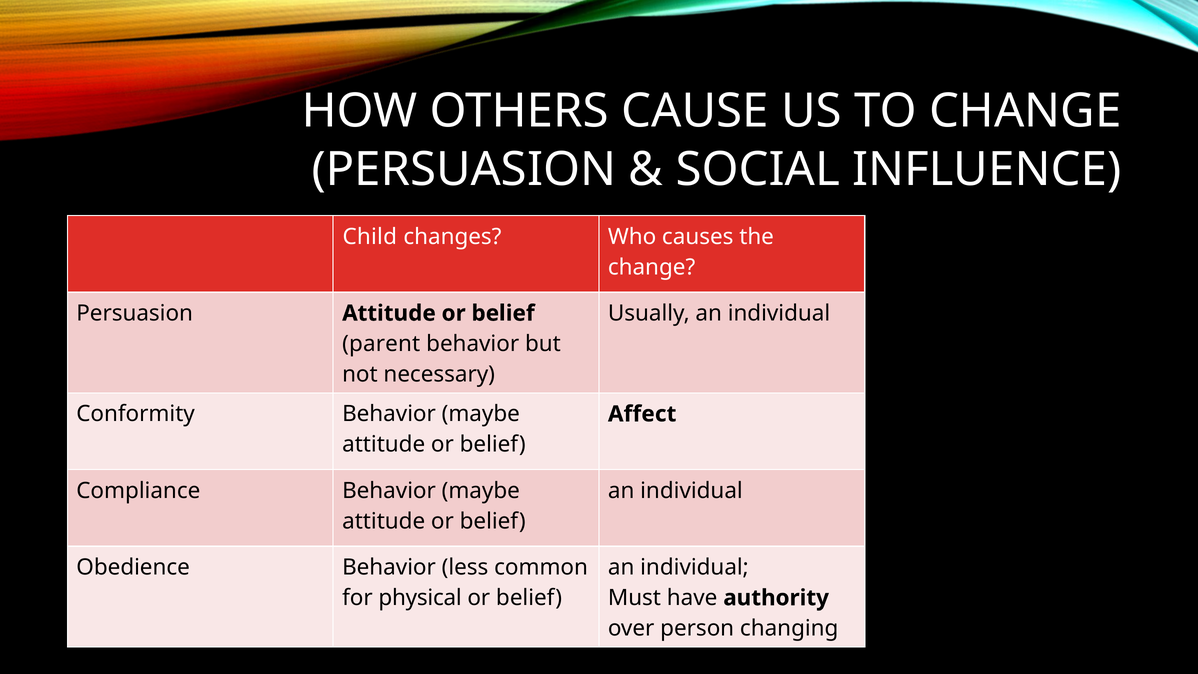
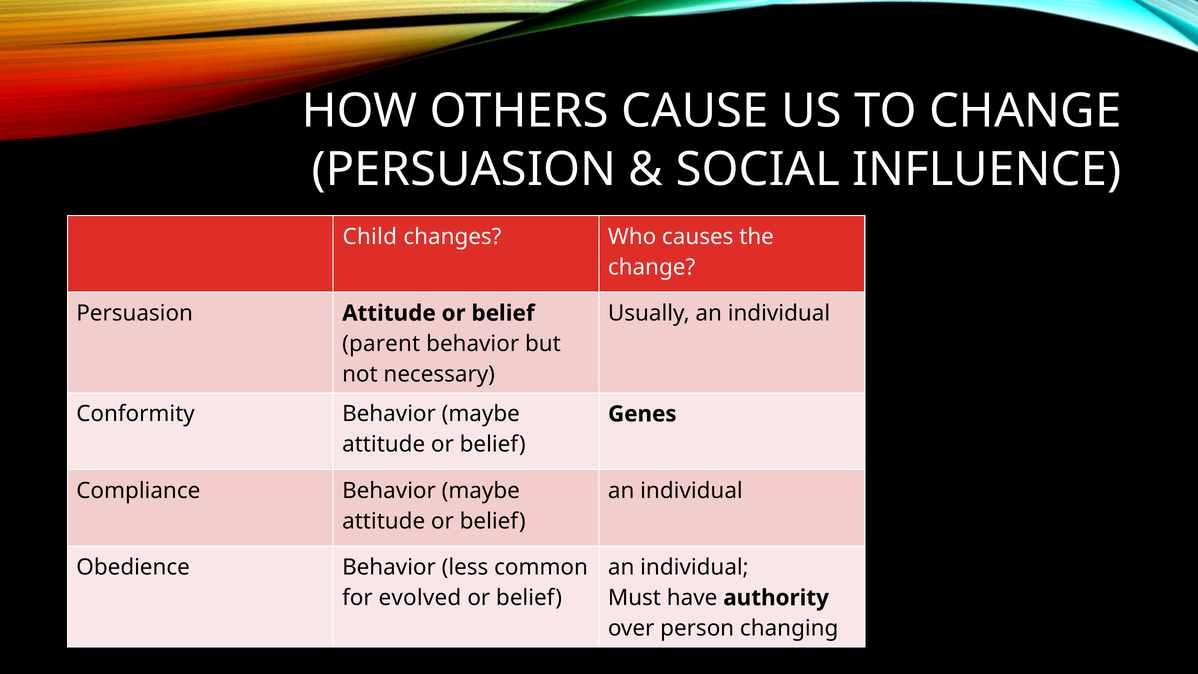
Affect: Affect -> Genes
physical: physical -> evolved
